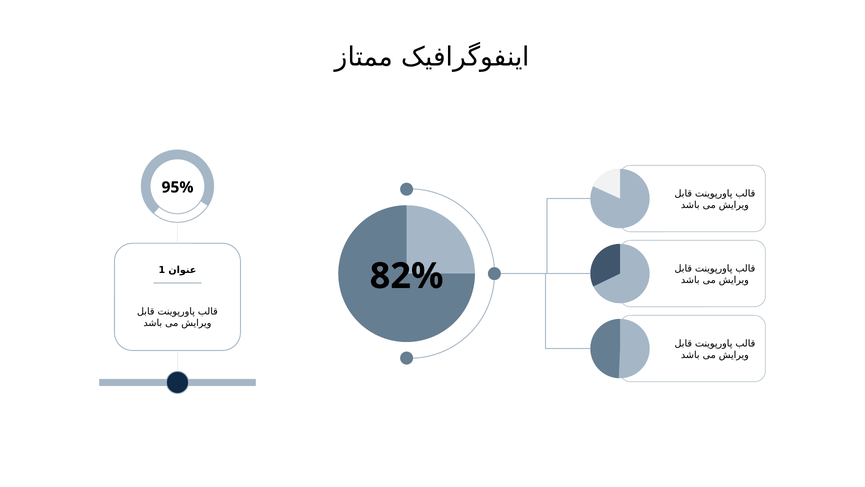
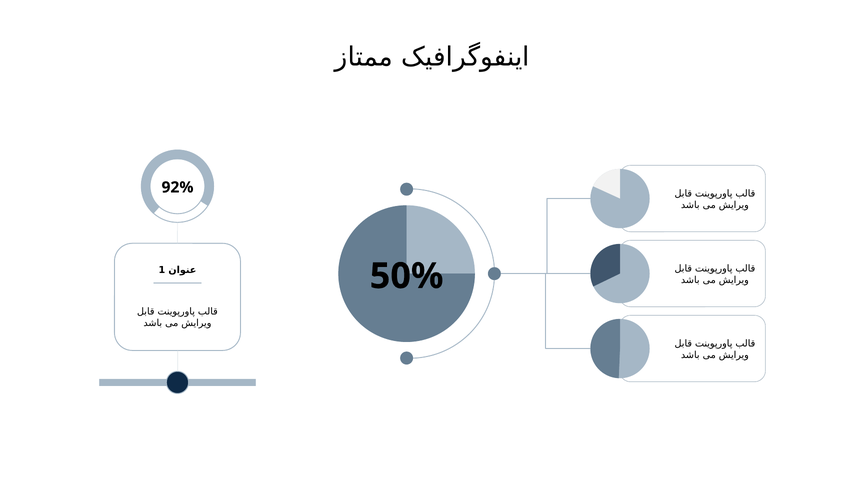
95%: 95% -> 92%
82%: 82% -> 50%
